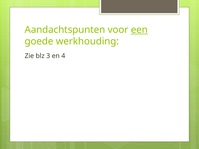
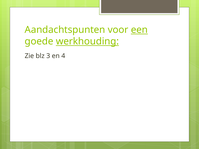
werkhouding underline: none -> present
